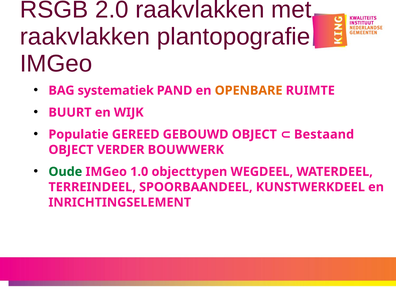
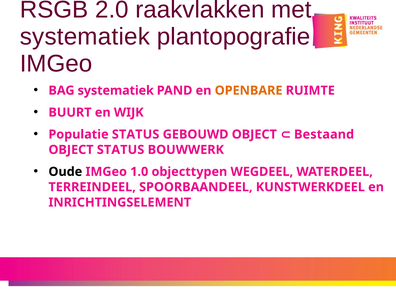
raakvlakken at (85, 37): raakvlakken -> systematiek
Populatie GEREED: GEREED -> STATUS
OBJECT VERDER: VERDER -> STATUS
Oude colour: green -> black
